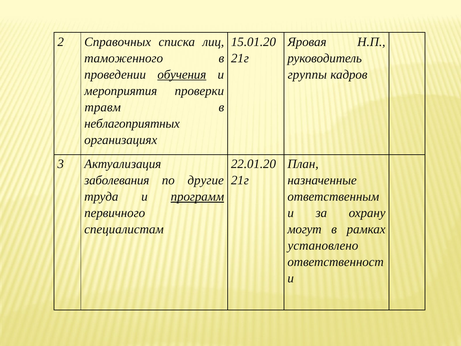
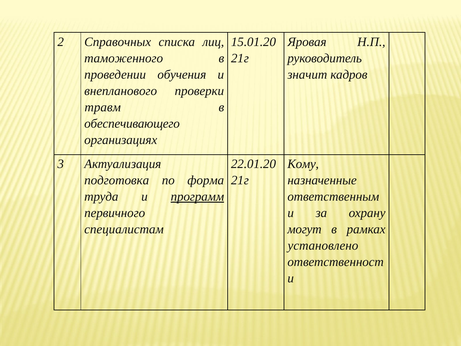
обучения underline: present -> none
группы: группы -> значит
мероприятия: мероприятия -> внепланового
неблагоприятных: неблагоприятных -> обеспечивающего
План: План -> Кому
заболевания: заболевания -> подготовка
другие: другие -> форма
